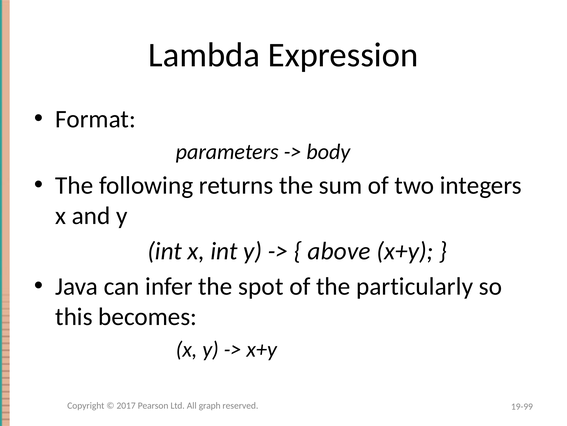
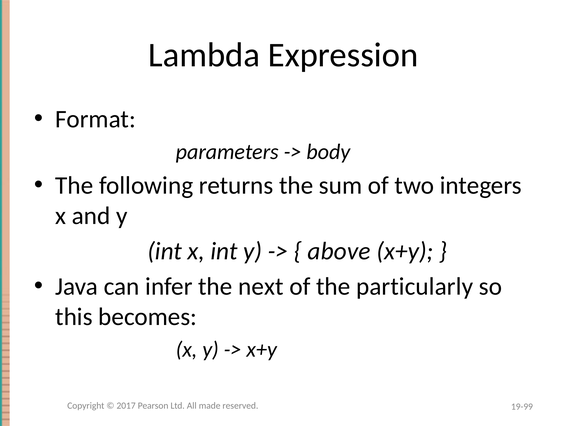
spot: spot -> next
graph: graph -> made
